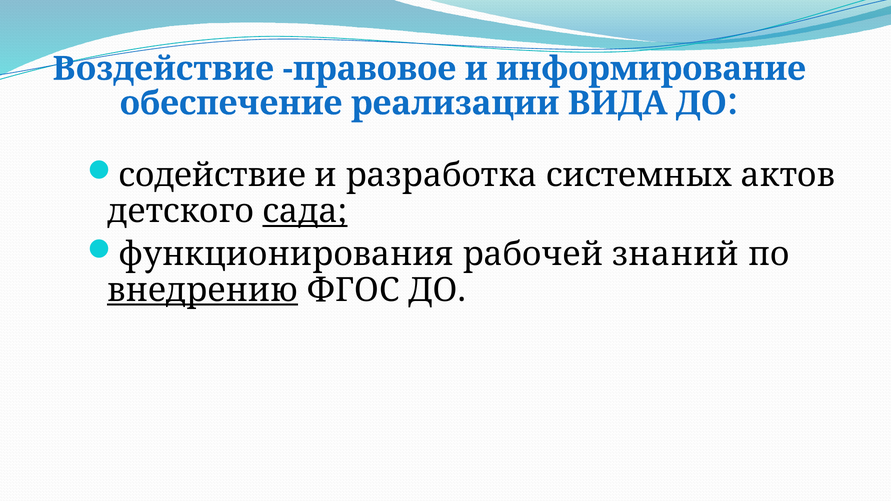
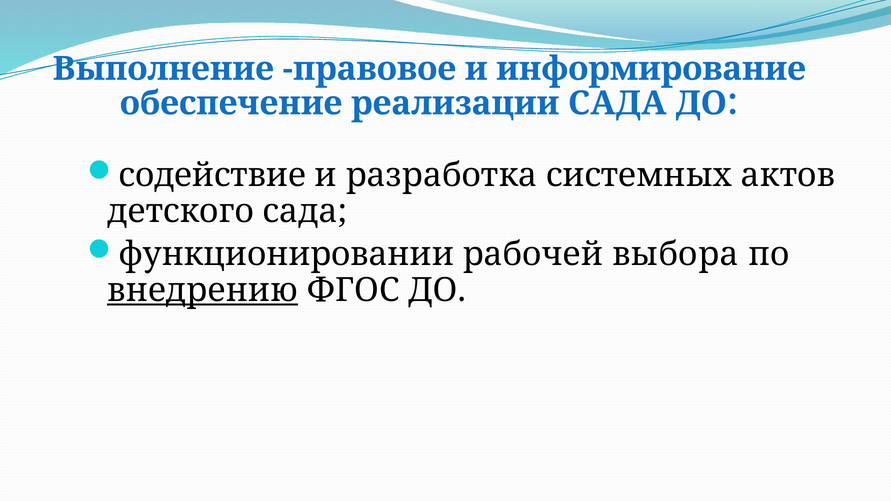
Воздействие: Воздействие -> Выполнение
реализации ВИДА: ВИДА -> САДА
сада at (305, 212) underline: present -> none
функционирования: функционирования -> функционировании
знаний: знаний -> выбора
